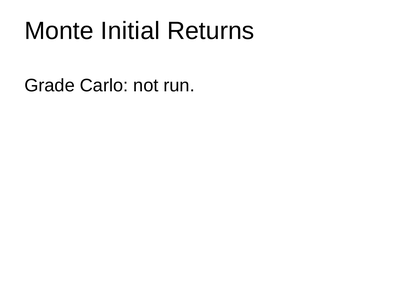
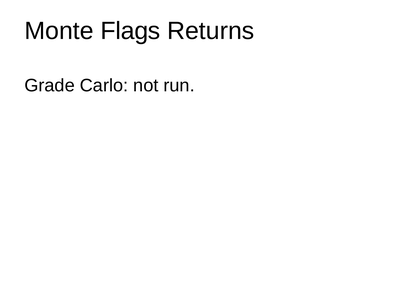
Initial: Initial -> Flags
